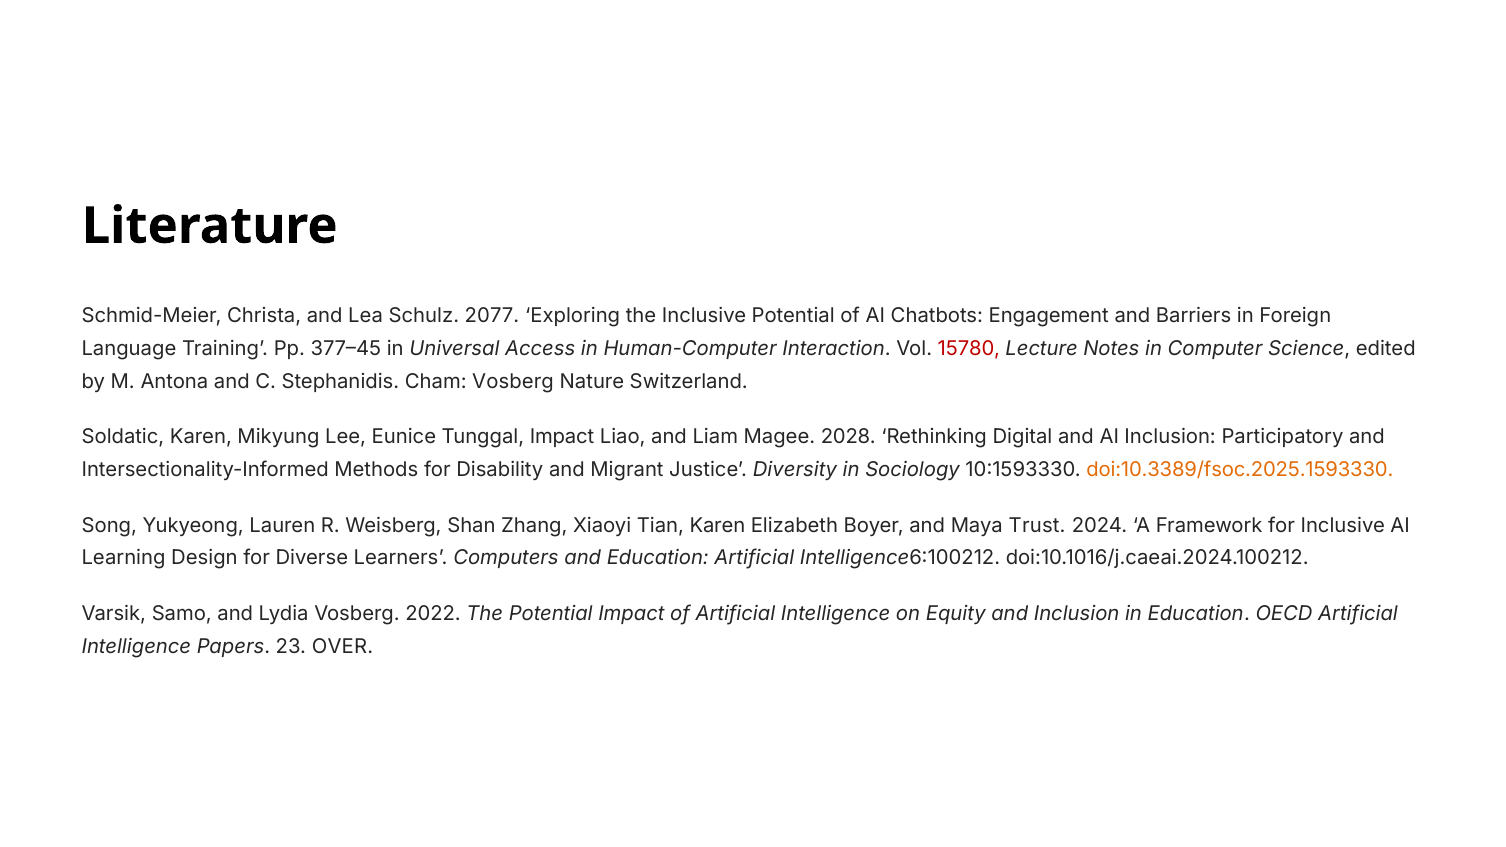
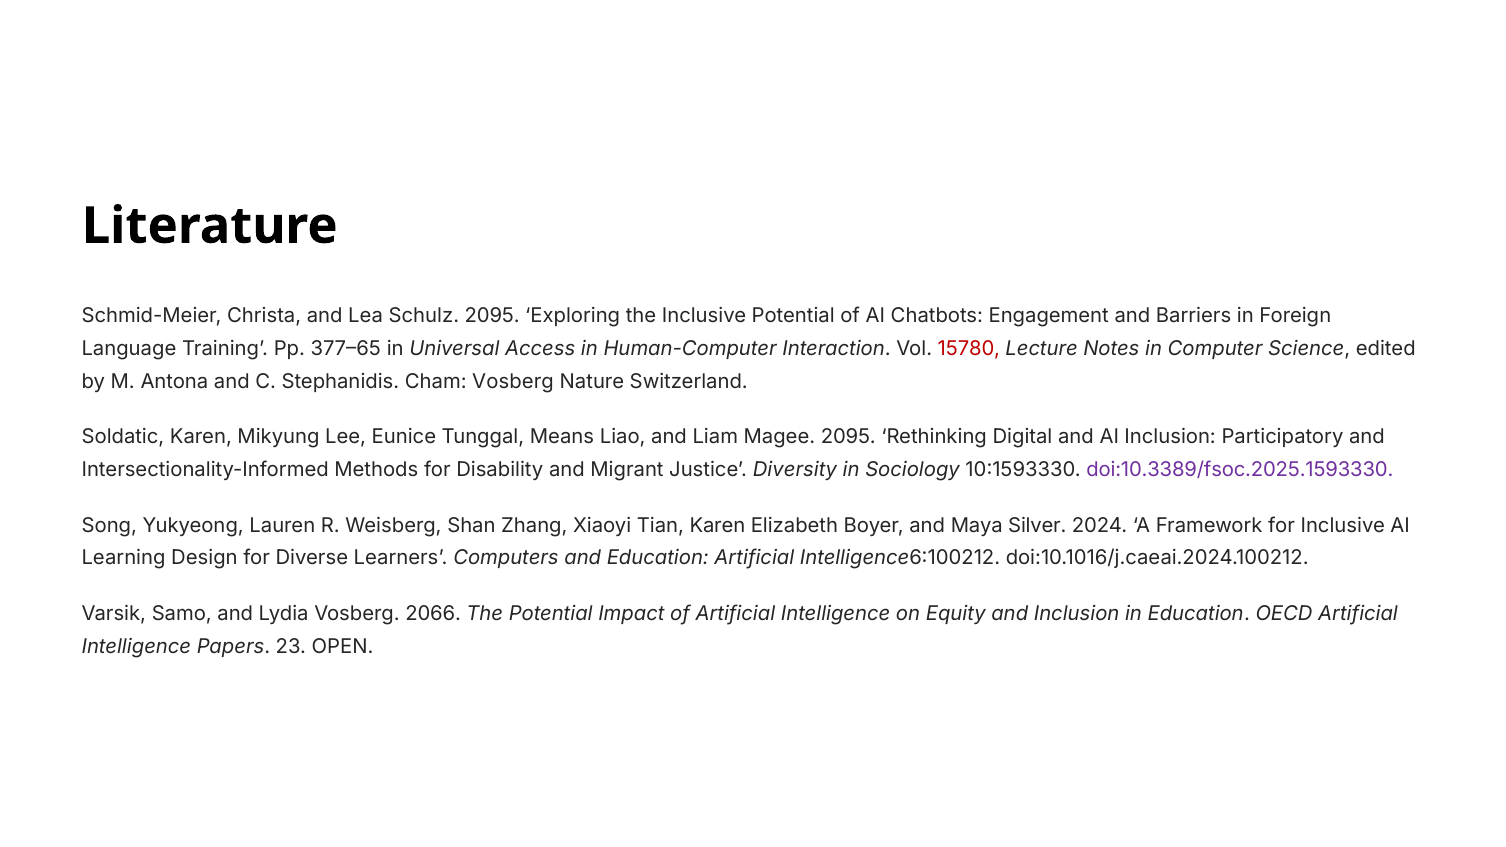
Schulz 2077: 2077 -> 2095
377–45: 377–45 -> 377–65
Tunggal Impact: Impact -> Means
Magee 2028: 2028 -> 2095
doi:10.3389/fsoc.2025.1593330 colour: orange -> purple
Trust: Trust -> Silver
2022: 2022 -> 2066
OVER: OVER -> OPEN
